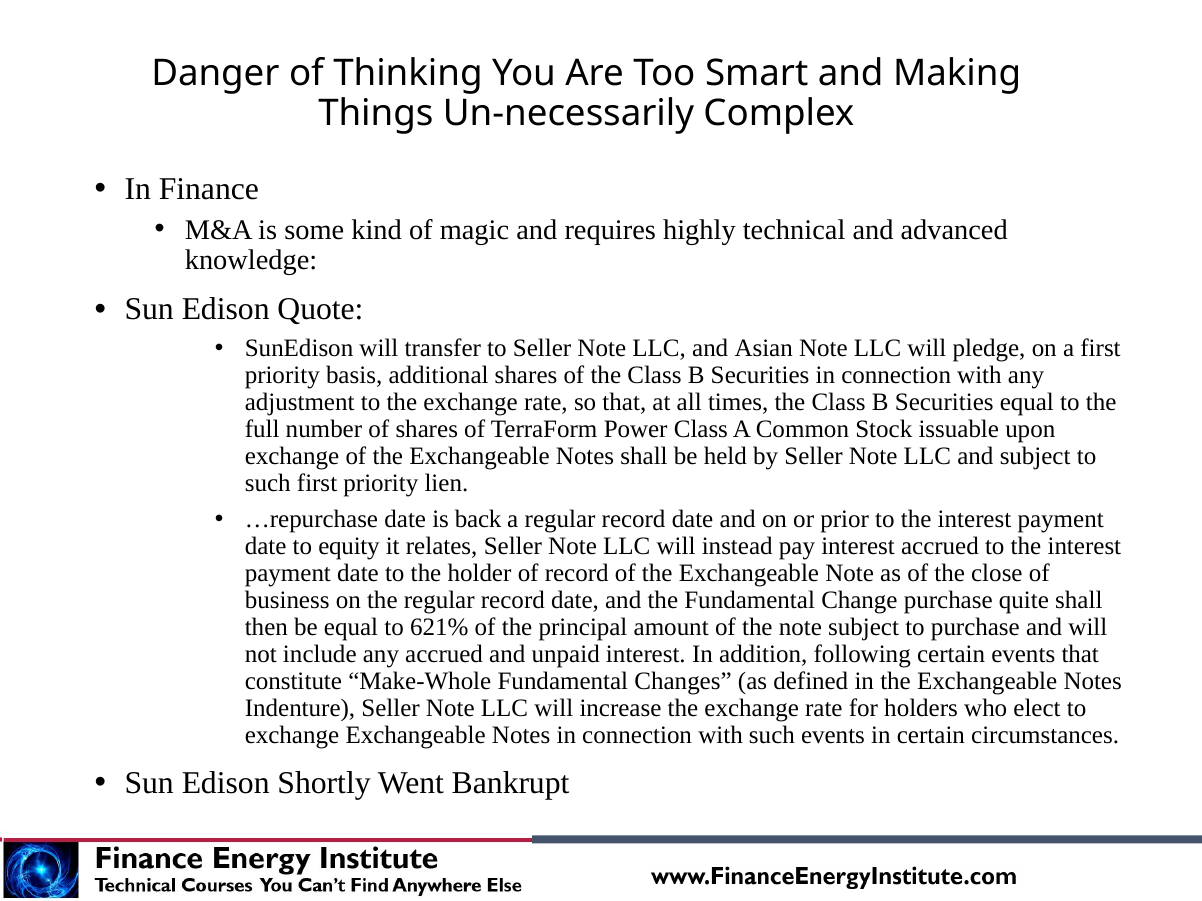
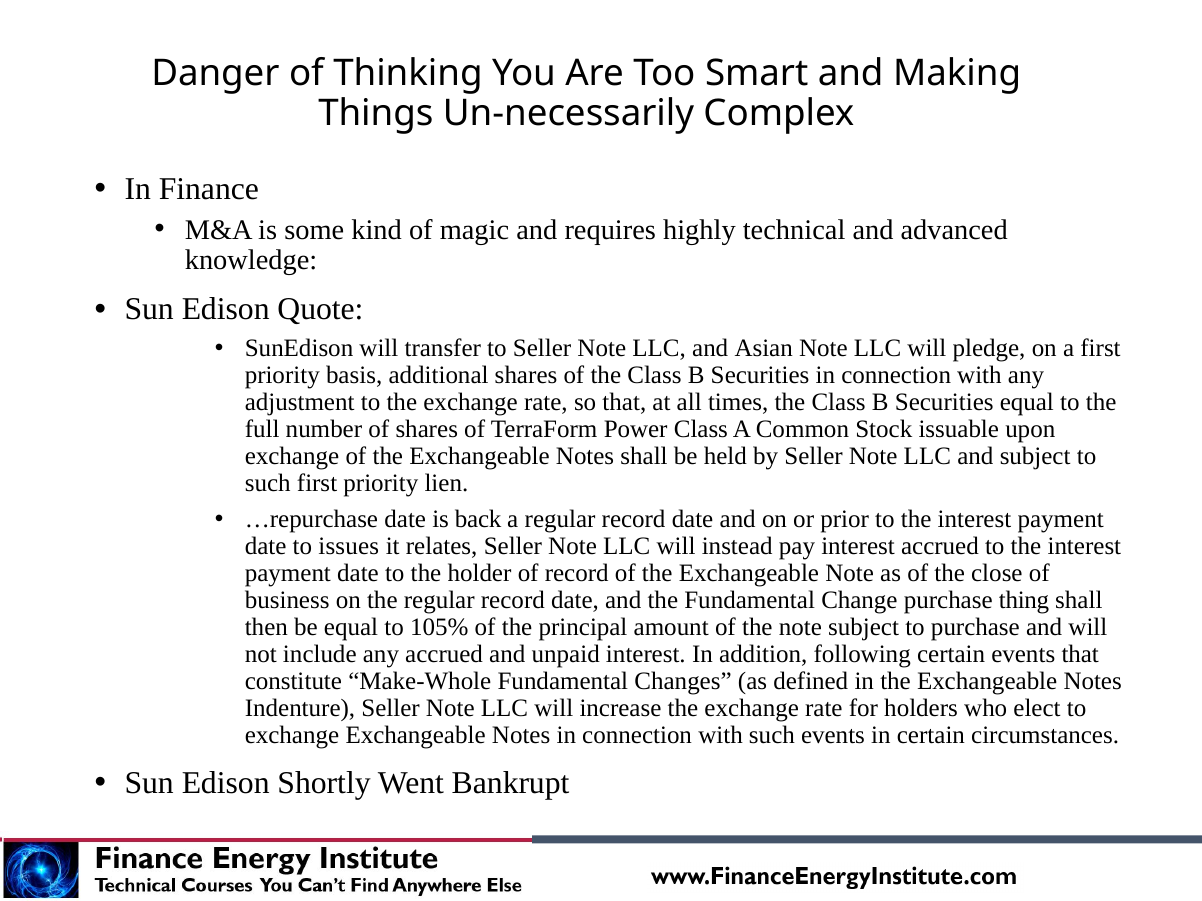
equity: equity -> issues
quite: quite -> thing
621%: 621% -> 105%
